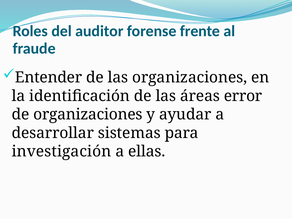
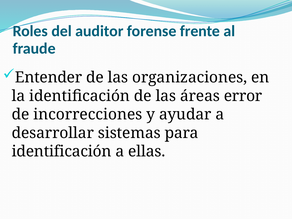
de organizaciones: organizaciones -> incorrecciones
investigación at (61, 151): investigación -> identificación
